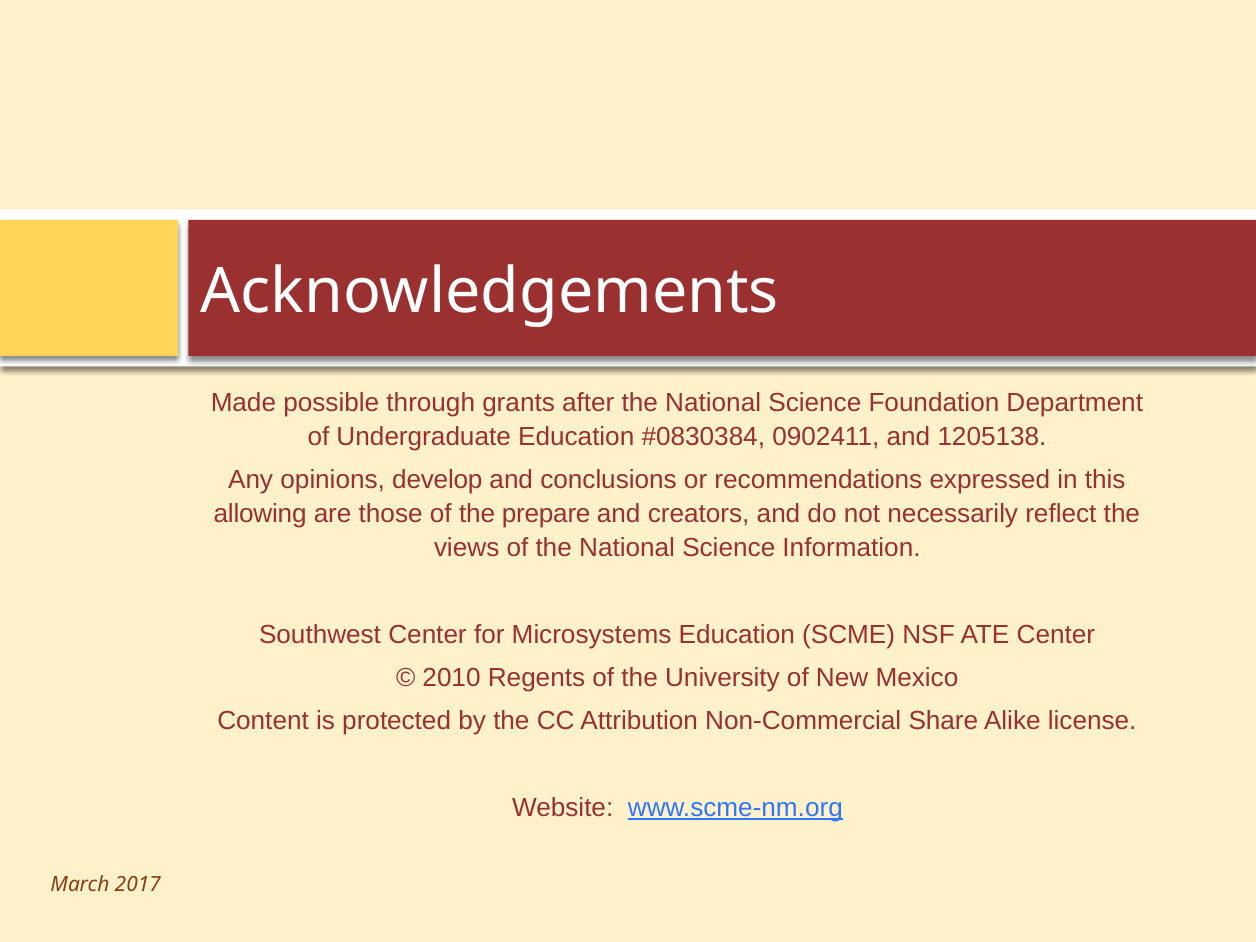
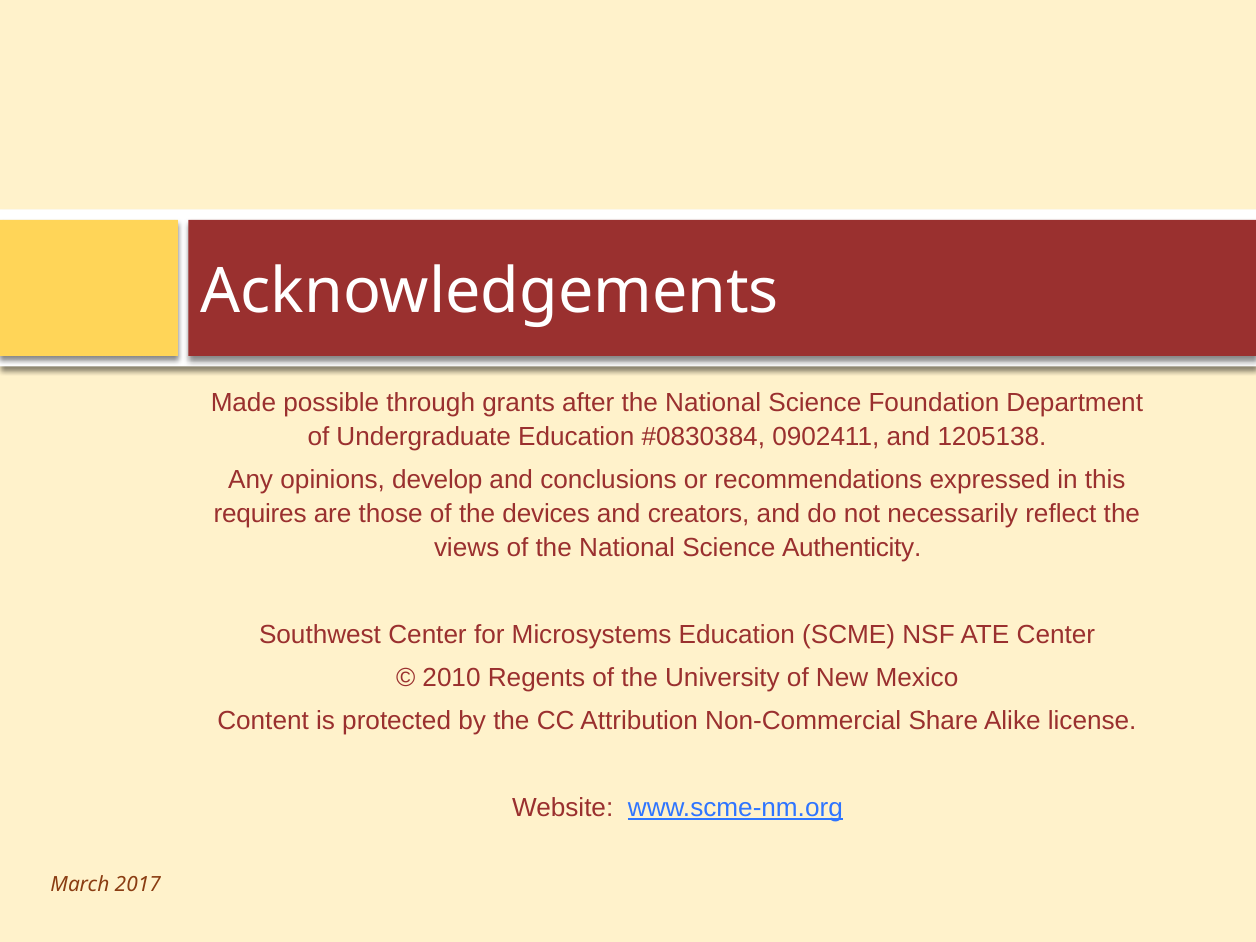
allowing: allowing -> requires
prepare: prepare -> devices
Information: Information -> Authenticity
